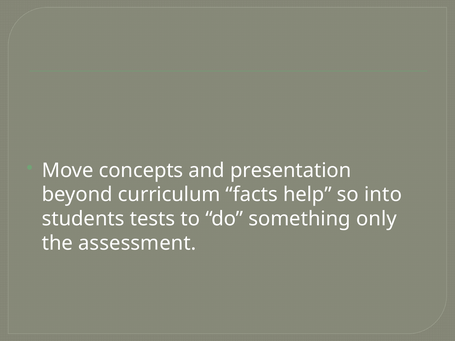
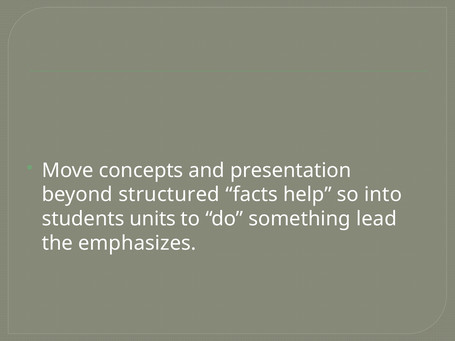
curriculum: curriculum -> structured
tests: tests -> units
only: only -> lead
assessment: assessment -> emphasizes
